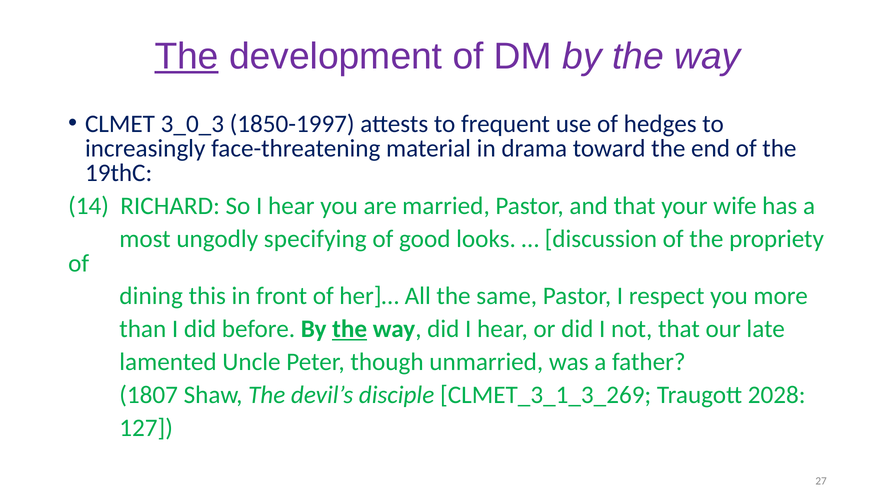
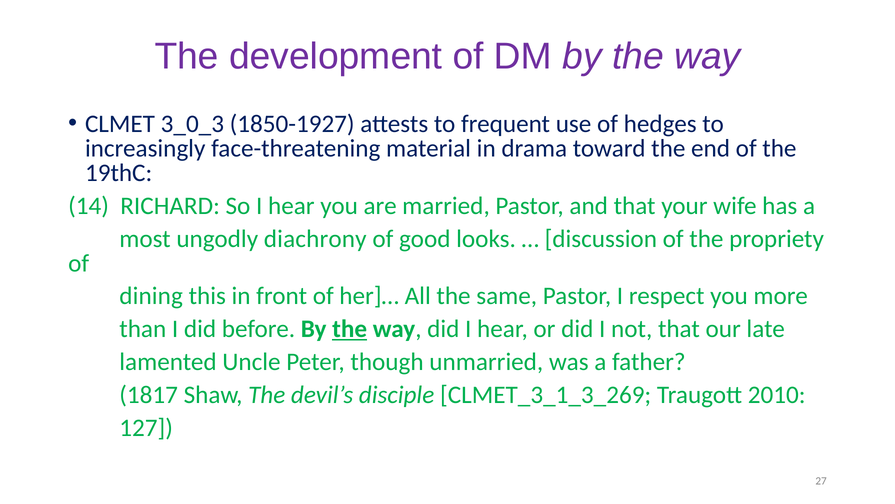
The at (187, 56) underline: present -> none
1850-1997: 1850-1997 -> 1850-1927
specifying: specifying -> diachrony
1807: 1807 -> 1817
2028: 2028 -> 2010
